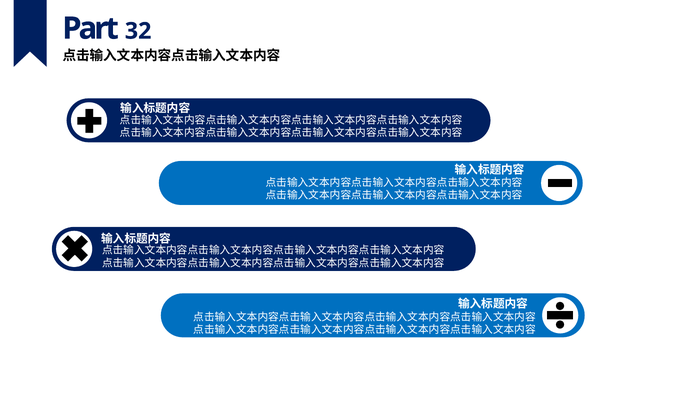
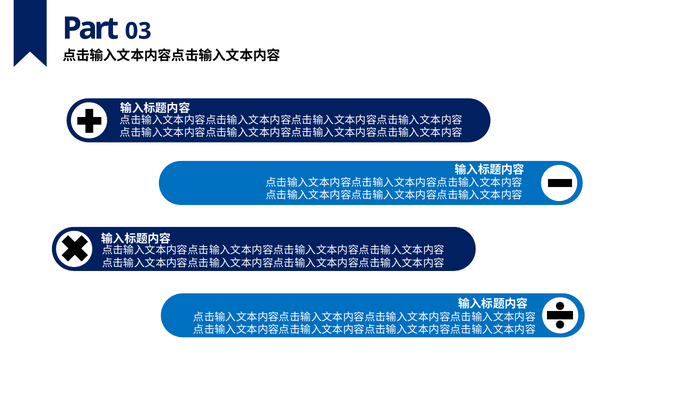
32: 32 -> 03
